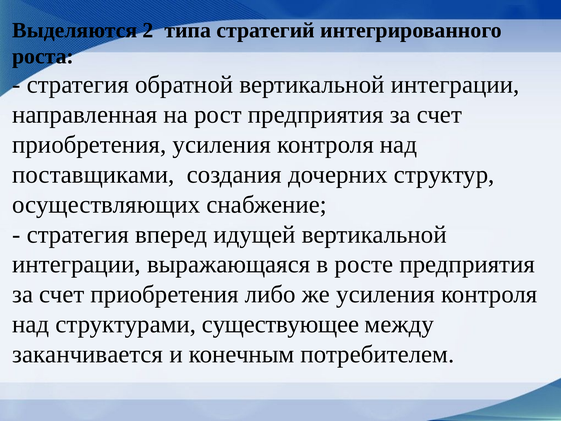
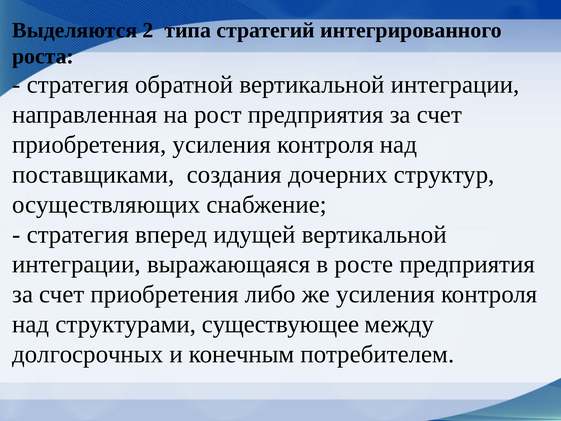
заканчивается: заканчивается -> долгосрочных
